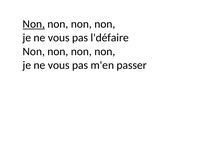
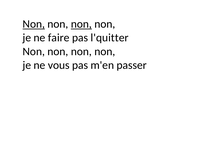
non at (81, 24) underline: none -> present
vous at (59, 38): vous -> faire
l'défaire: l'défaire -> l'quitter
